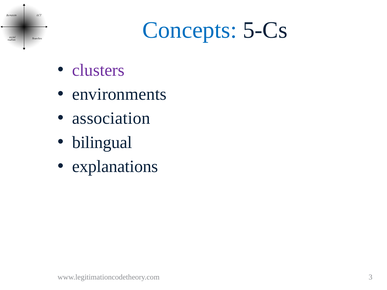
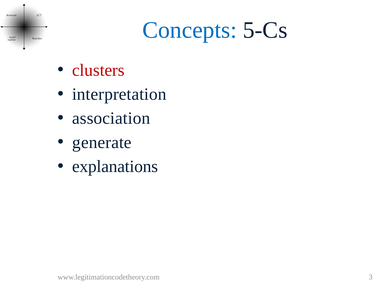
clusters colour: purple -> red
environments: environments -> interpretation
bilingual: bilingual -> generate
